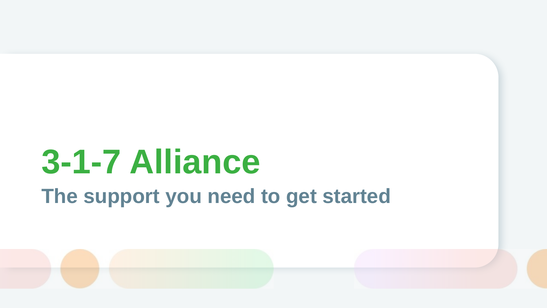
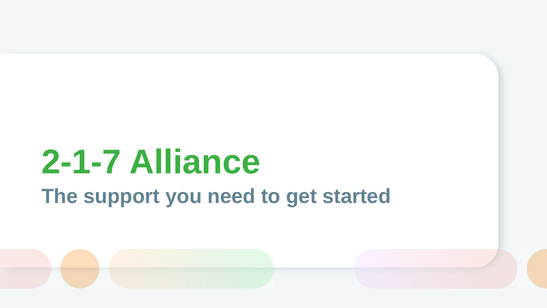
3-1-7: 3-1-7 -> 2-1-7
